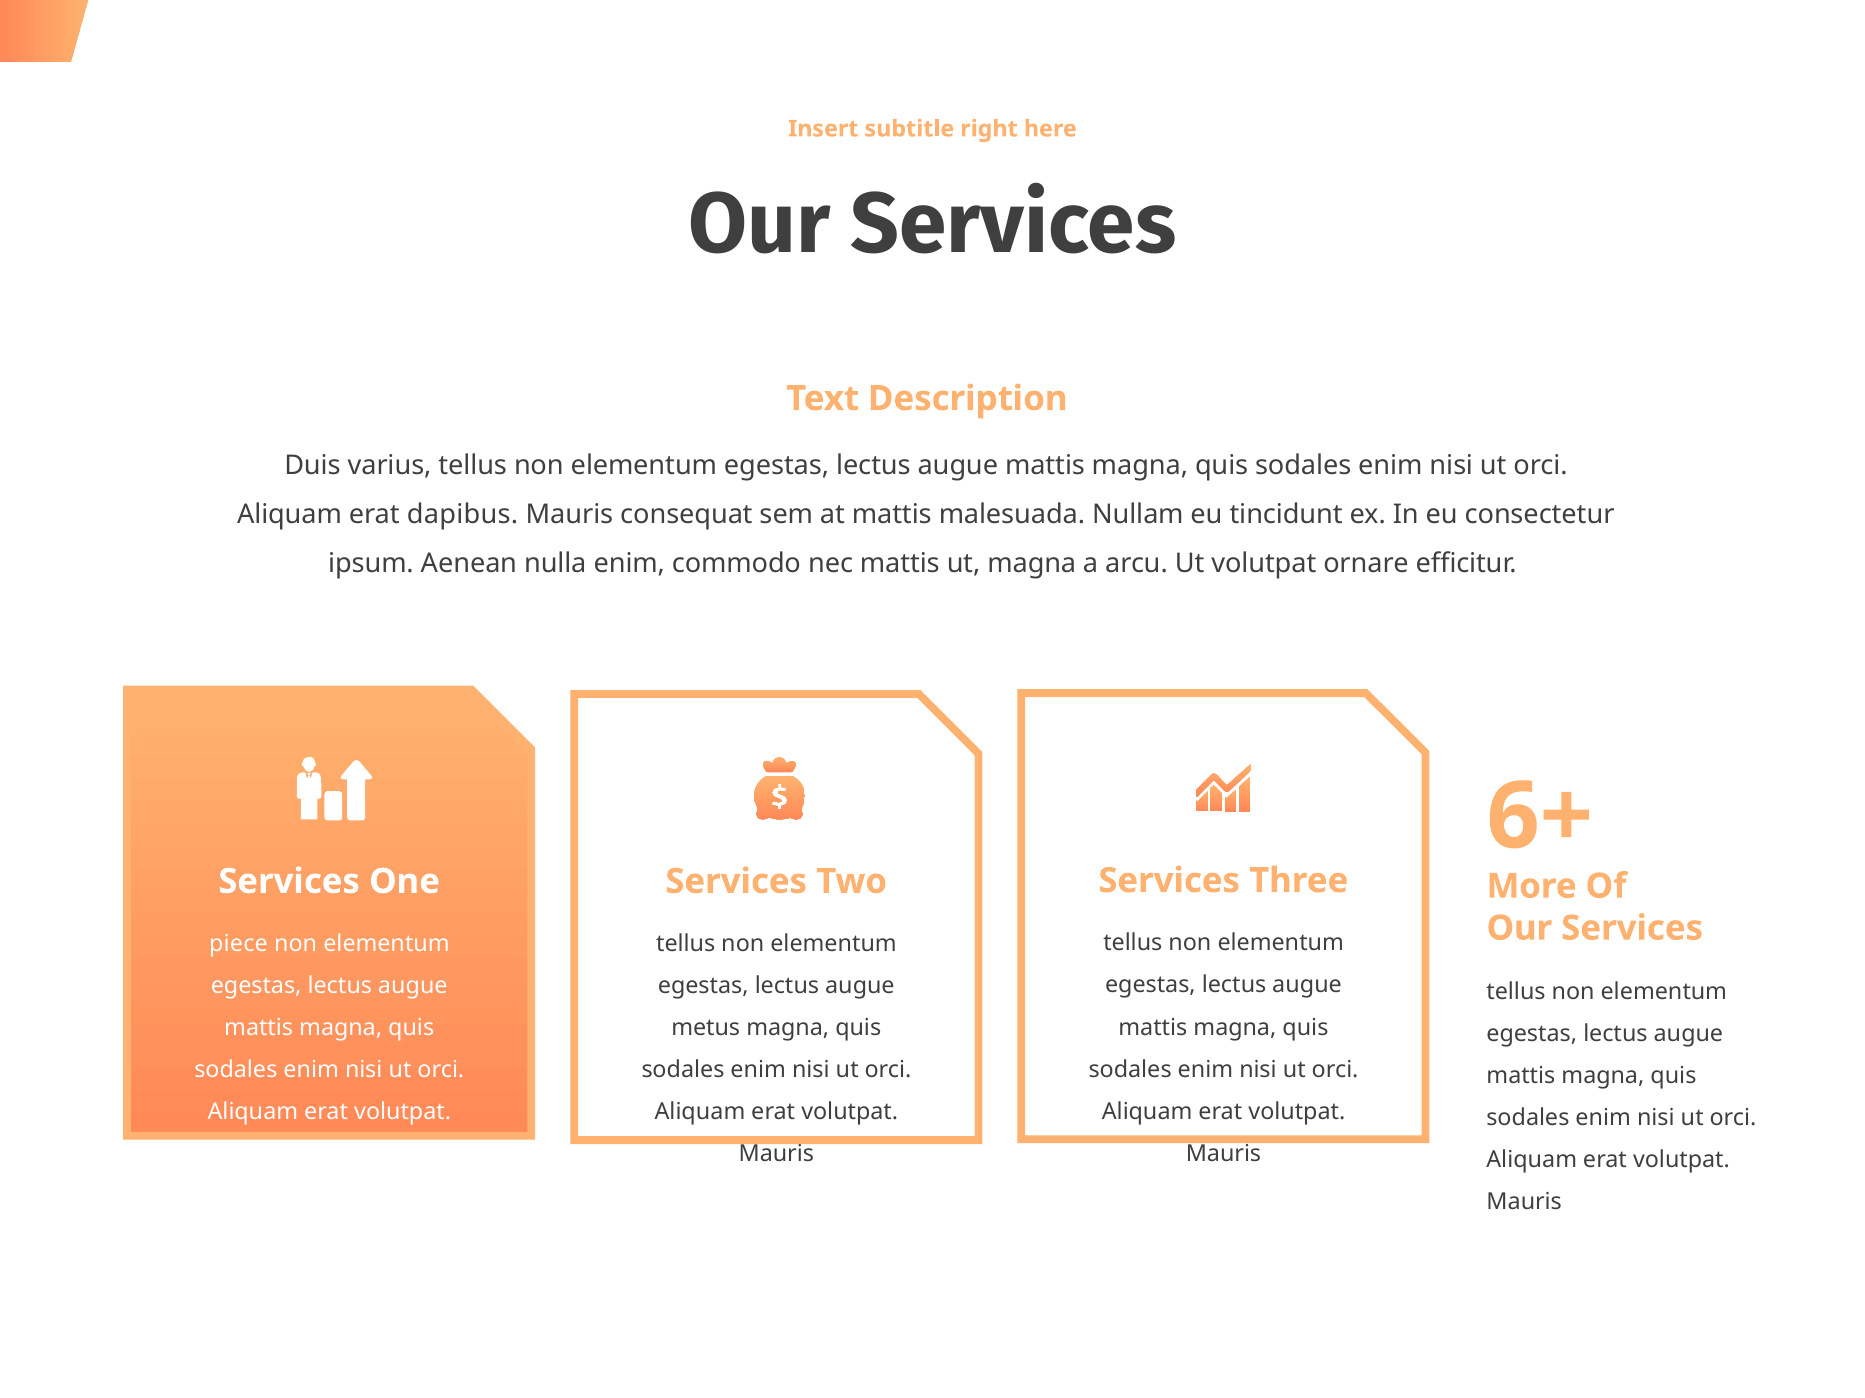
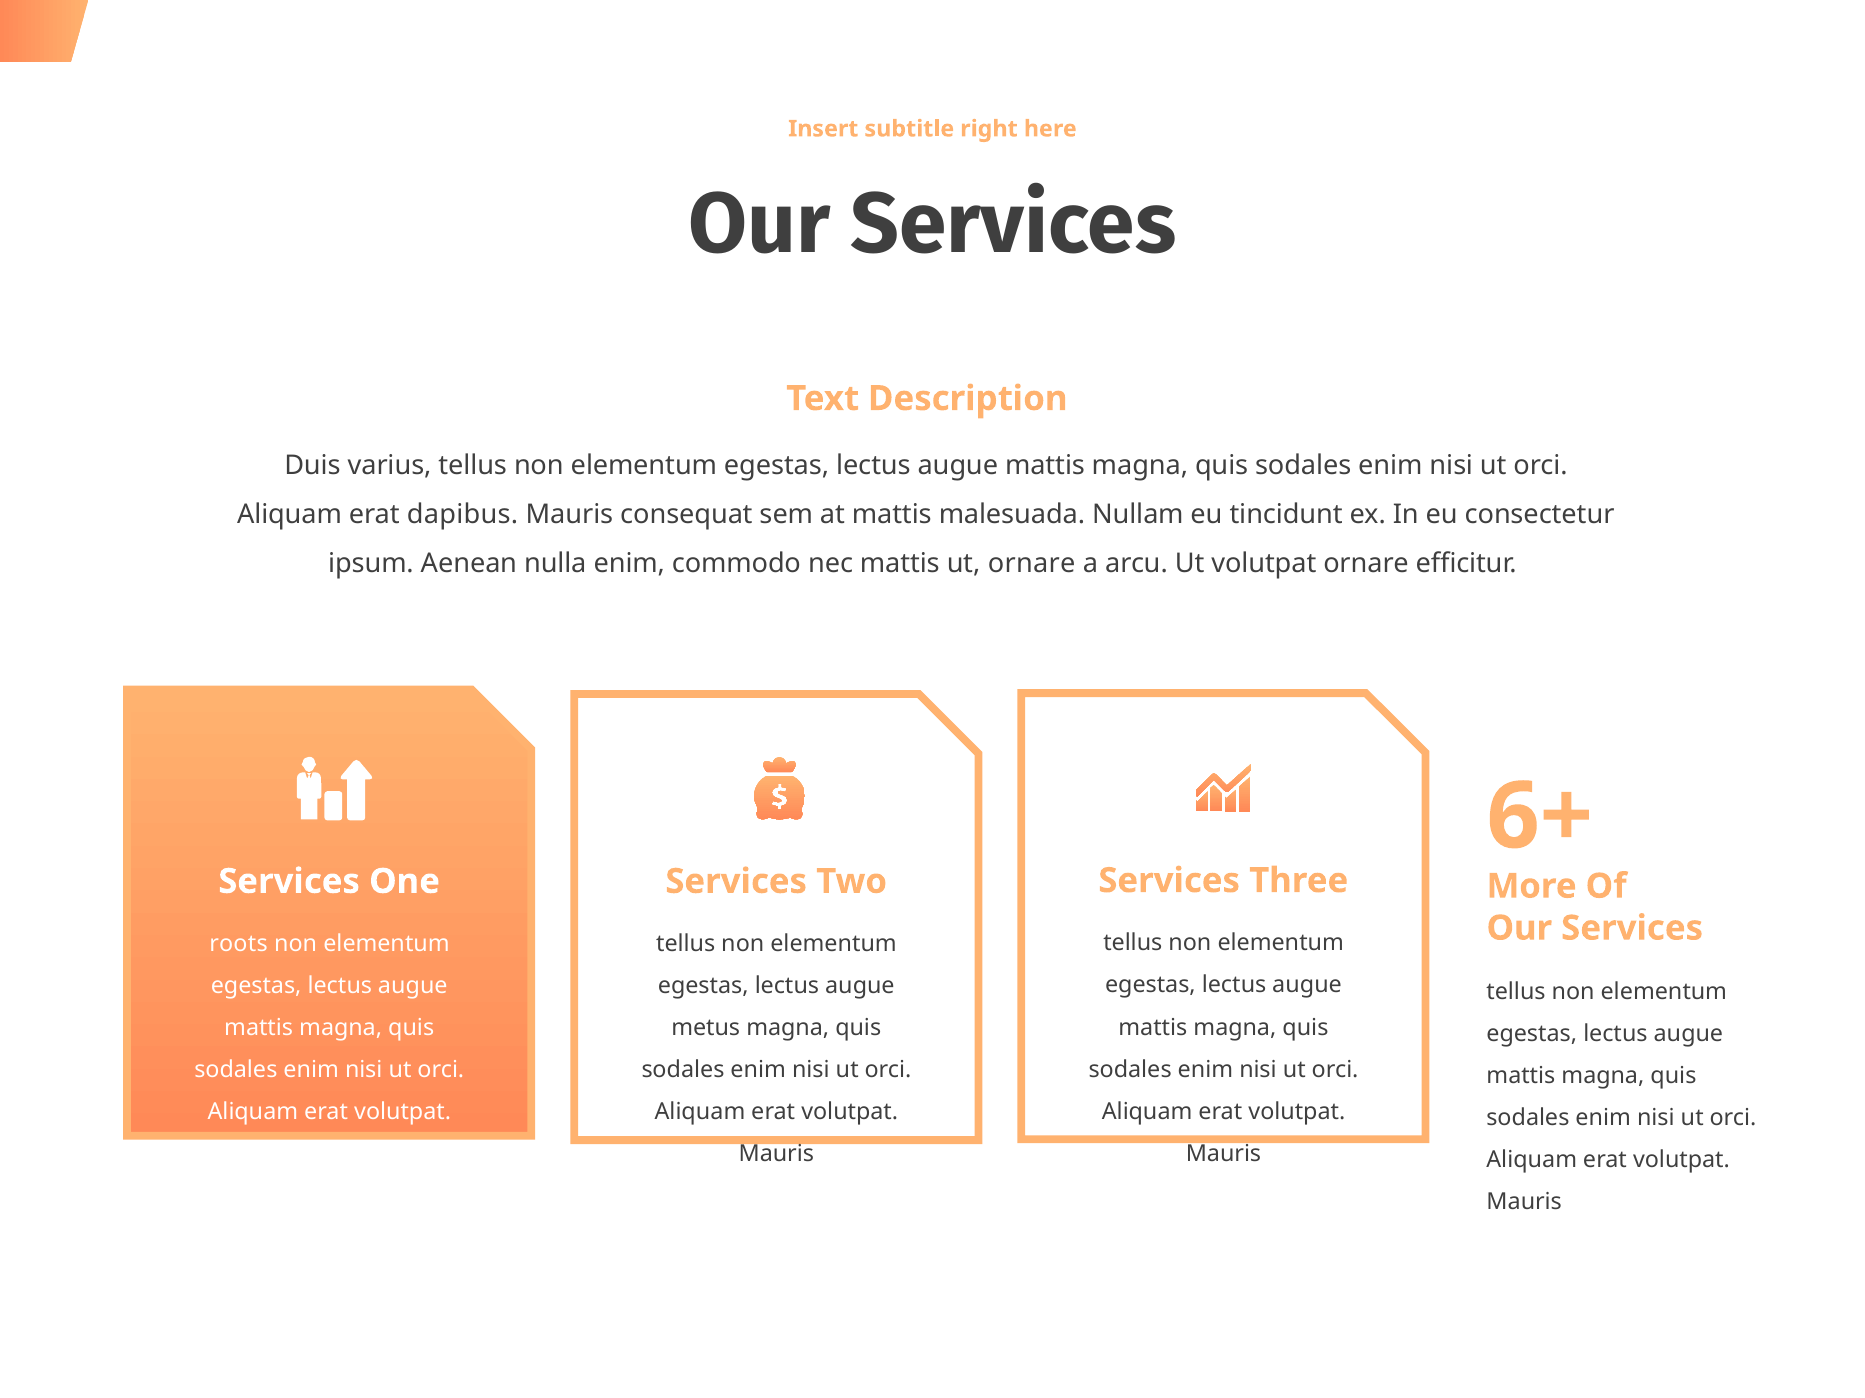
ut magna: magna -> ornare
piece: piece -> roots
